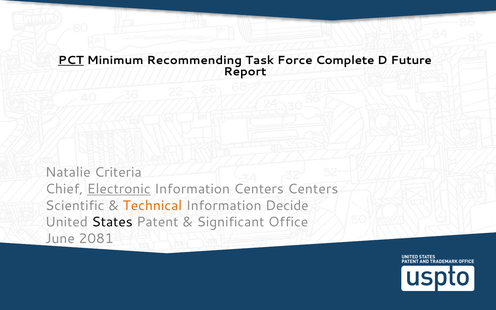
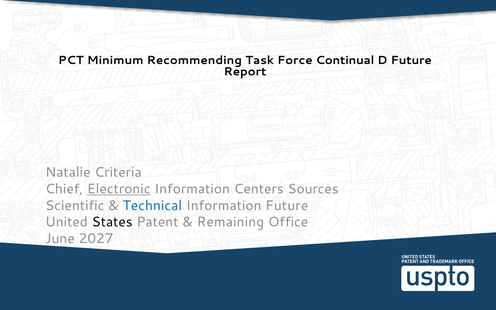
PCT underline: present -> none
Complete: Complete -> Continual
Centers Centers: Centers -> Sources
Technical colour: orange -> blue
Information Decide: Decide -> Future
Significant: Significant -> Remaining
2081: 2081 -> 2027
